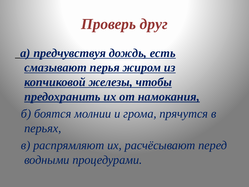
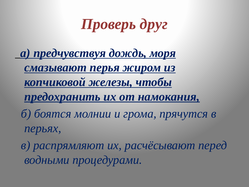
есть: есть -> моря
